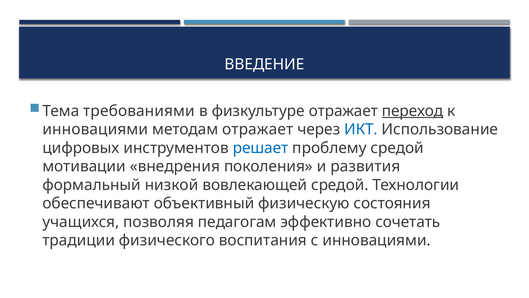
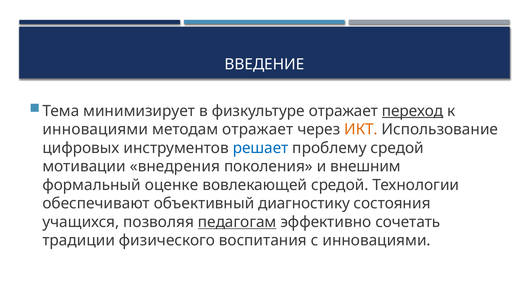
требованиями: требованиями -> минимизирует
ИКТ colour: blue -> orange
развития: развития -> внешним
низкой: низкой -> оценке
физическую: физическую -> диагностику
педагогам underline: none -> present
